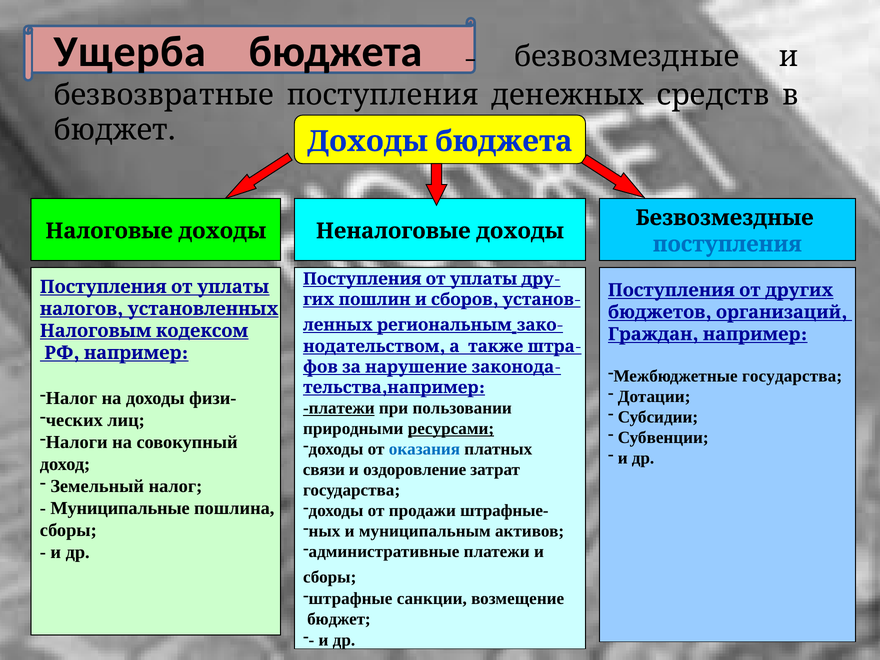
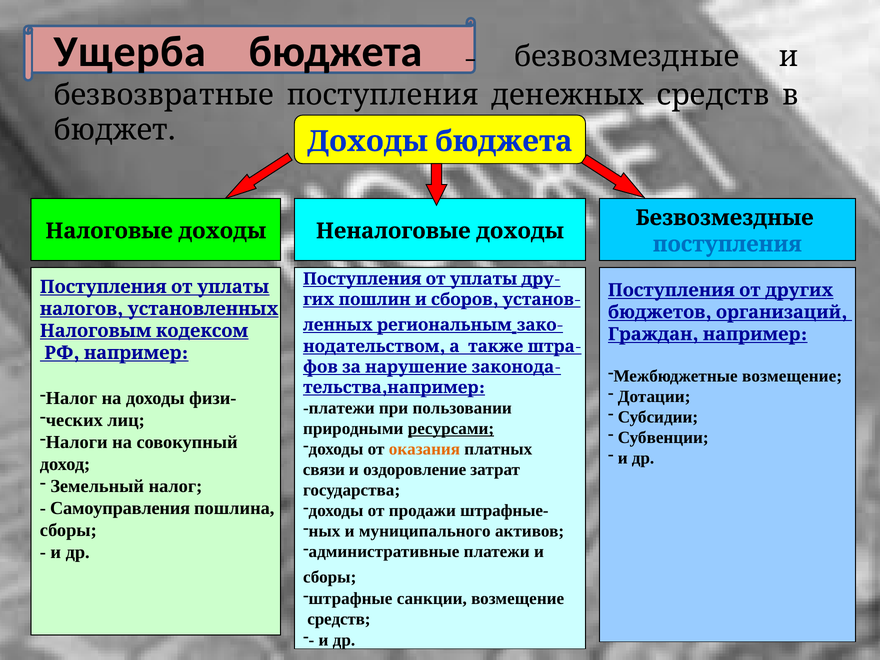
Межбюджетные государства: государства -> возмещение
платежи at (339, 408) underline: present -> none
оказания colour: blue -> orange
Муниципальные: Муниципальные -> Самоуправления
муниципальным: муниципальным -> муниципального
бюджет at (339, 619): бюджет -> средств
